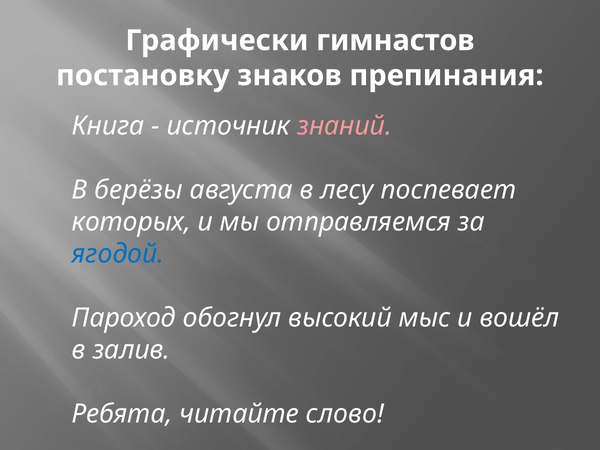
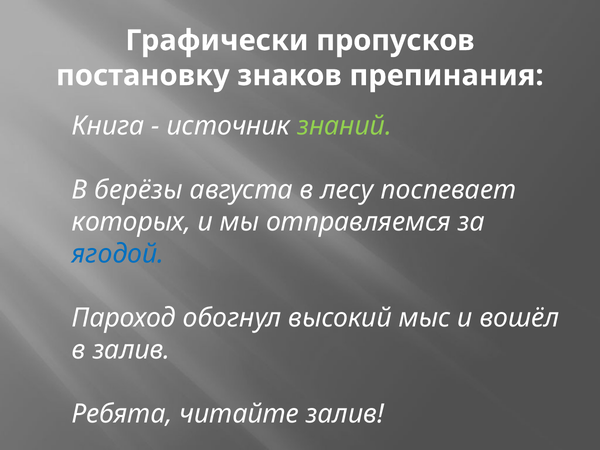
гимнастов: гимнастов -> пропусков
знаний colour: pink -> light green
читайте слово: слово -> залив
